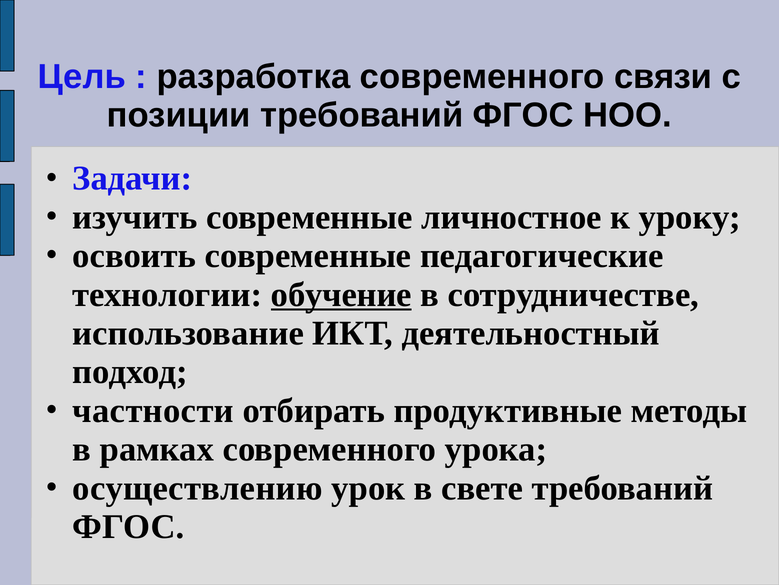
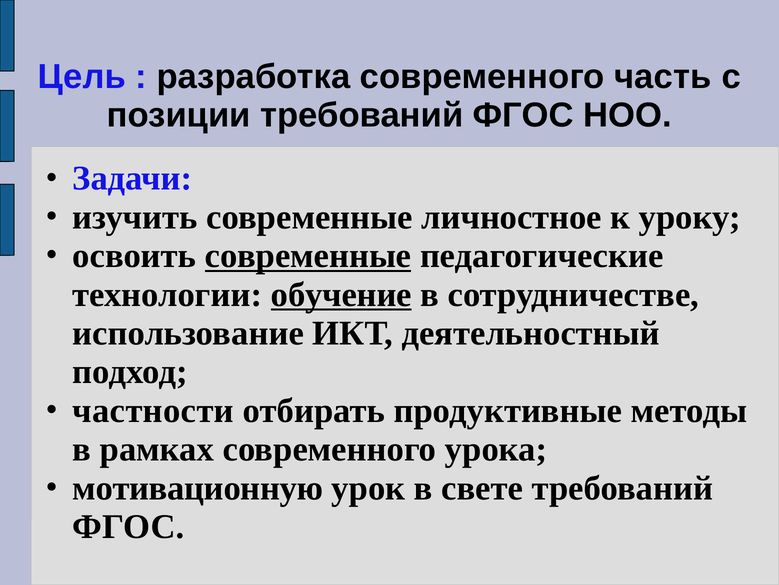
связи: связи -> часть
современные at (308, 256) underline: none -> present
осуществлению: осуществлению -> мотивационную
